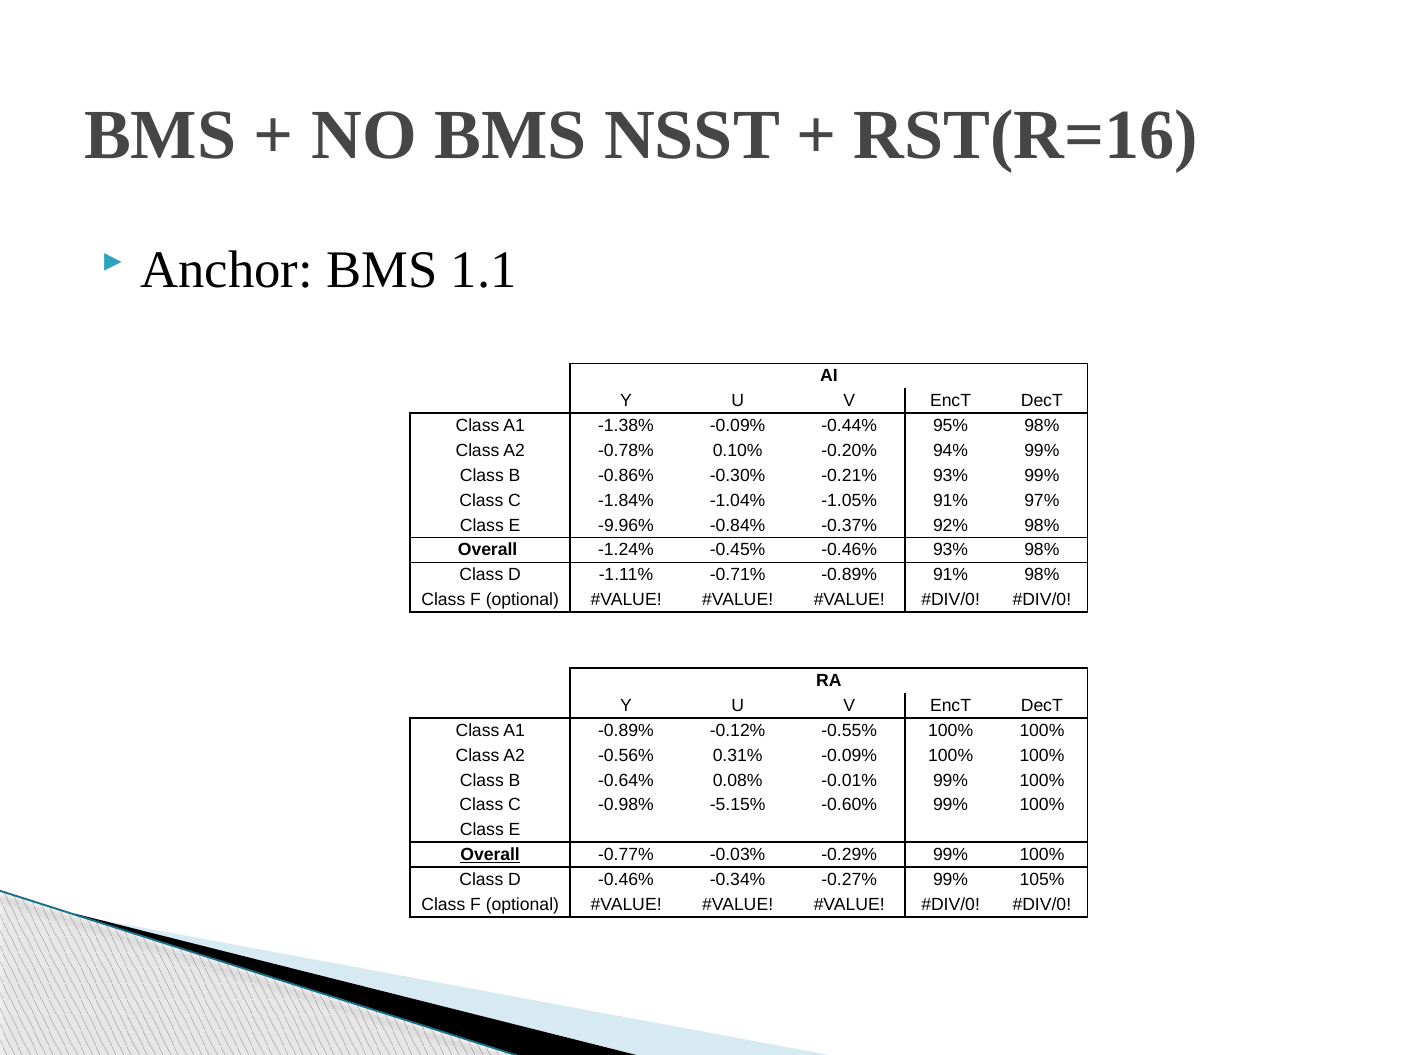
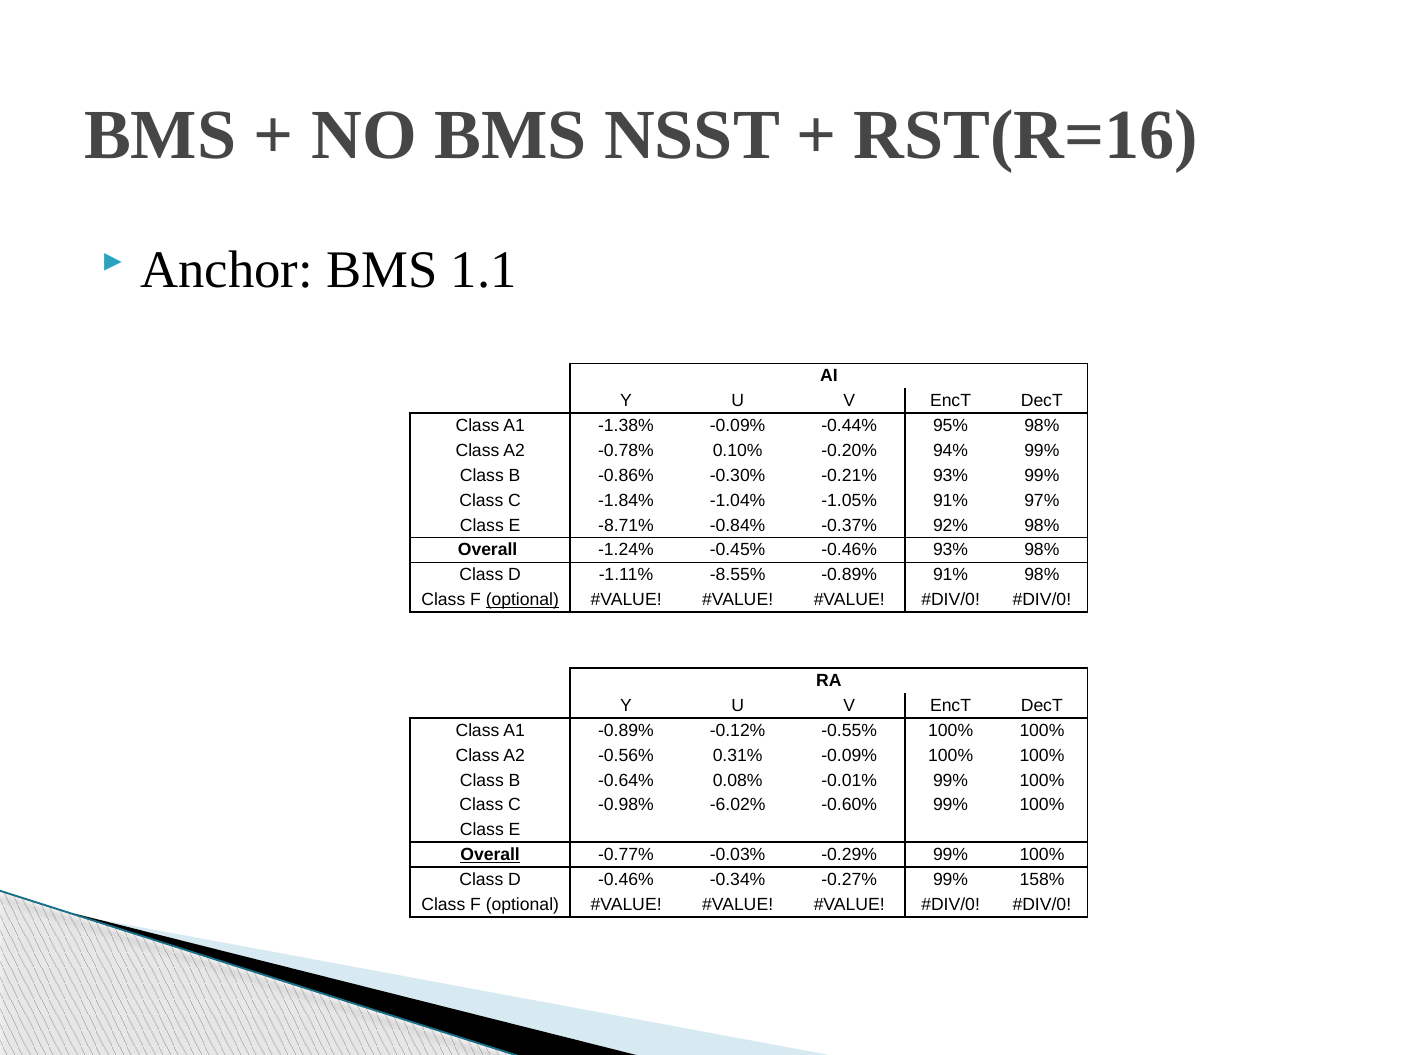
-9.96%: -9.96% -> -8.71%
-0.71%: -0.71% -> -8.55%
optional at (522, 600) underline: none -> present
-5.15%: -5.15% -> -6.02%
105%: 105% -> 158%
